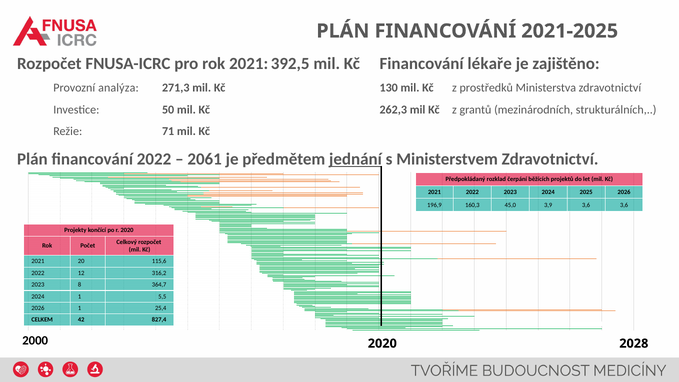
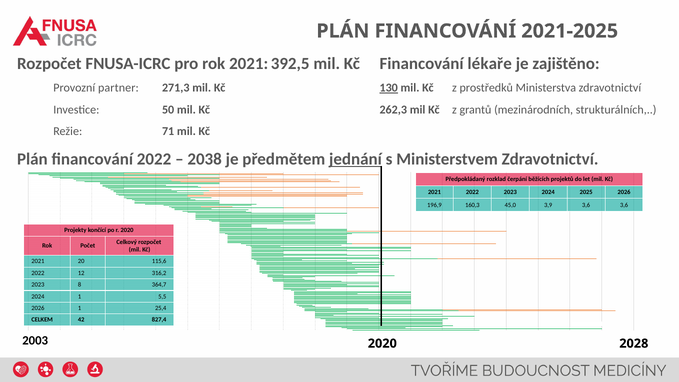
analýza: analýza -> partner
130 underline: none -> present
2061: 2061 -> 2038
2000: 2000 -> 2003
